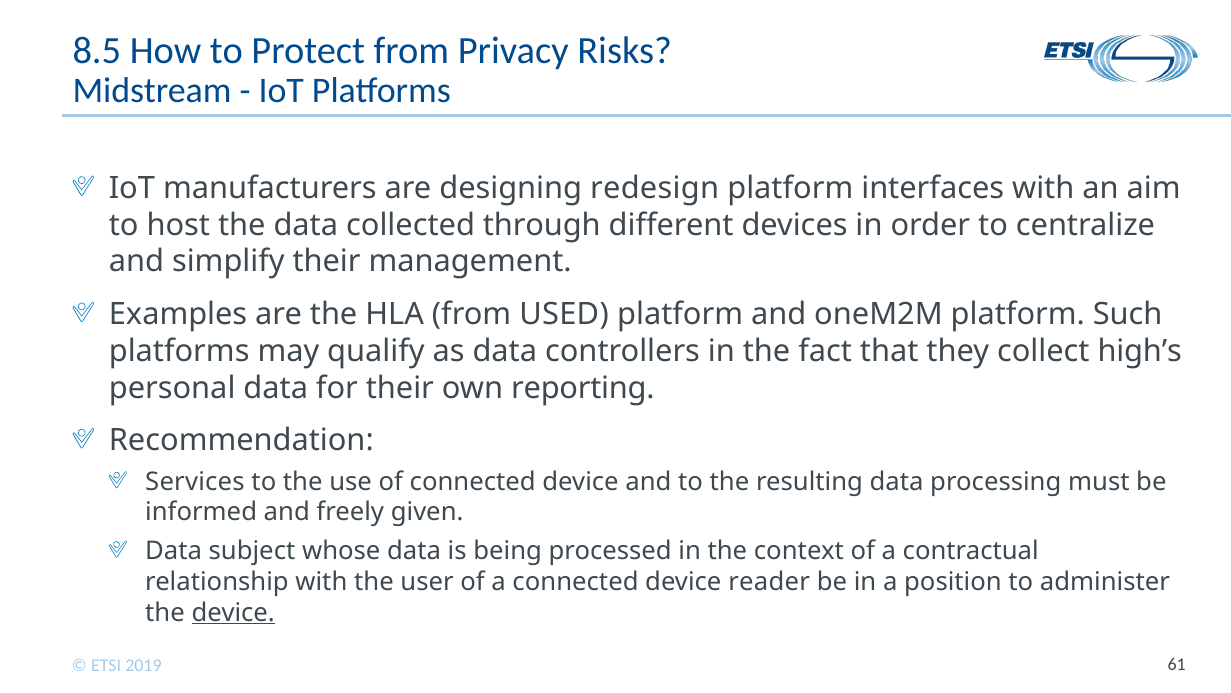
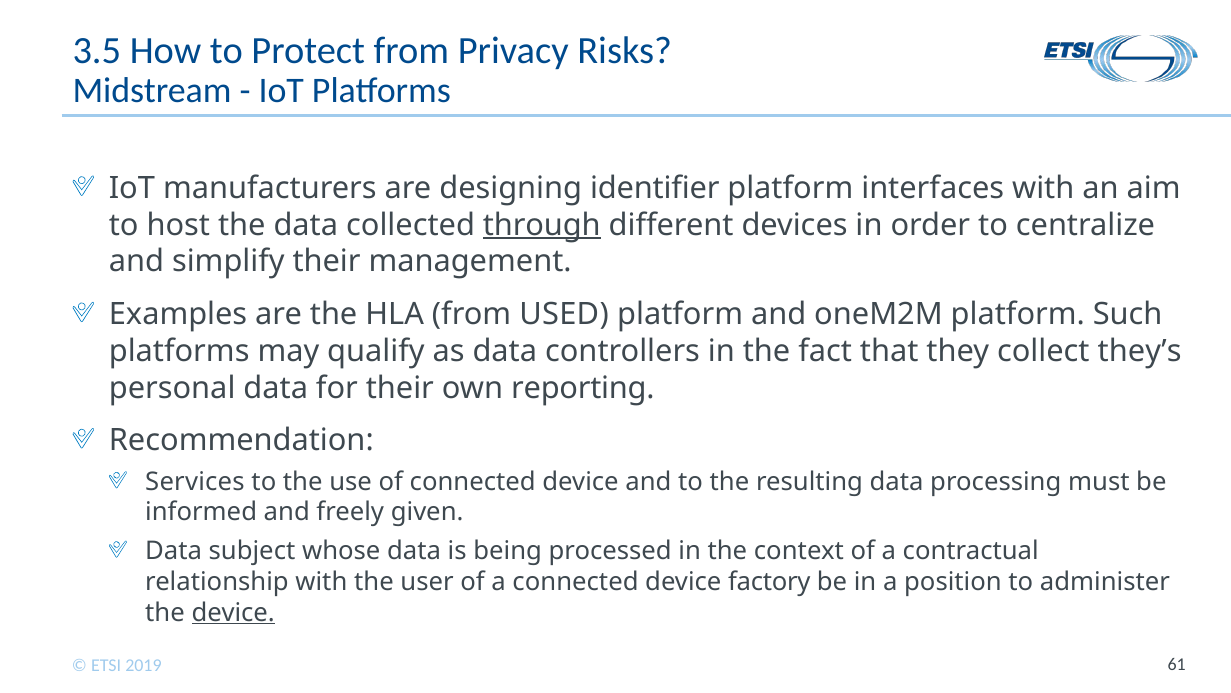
8.5: 8.5 -> 3.5
redesign: redesign -> identifier
through underline: none -> present
high’s: high’s -> they’s
reader: reader -> factory
